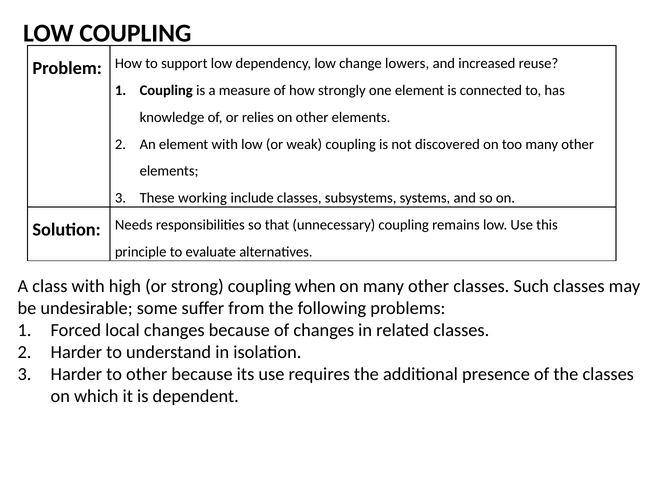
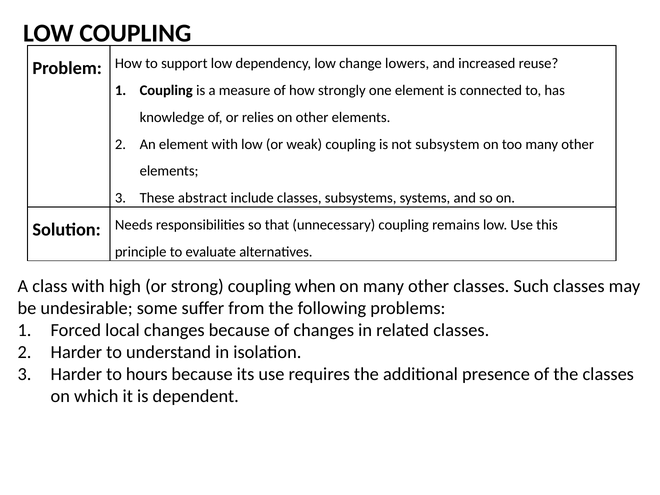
discovered: discovered -> subsystem
working: working -> abstract
to other: other -> hours
